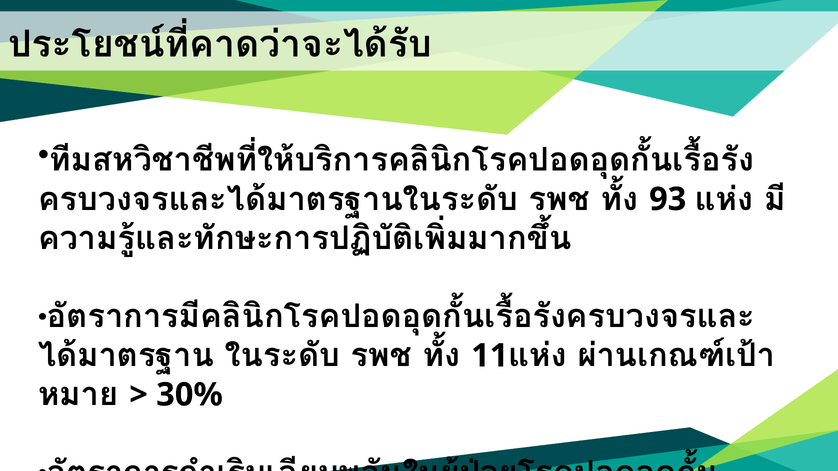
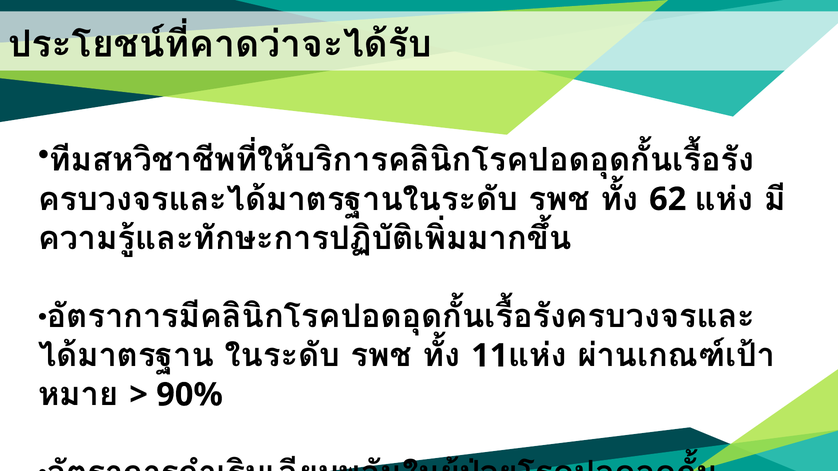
93: 93 -> 62
30%: 30% -> 90%
